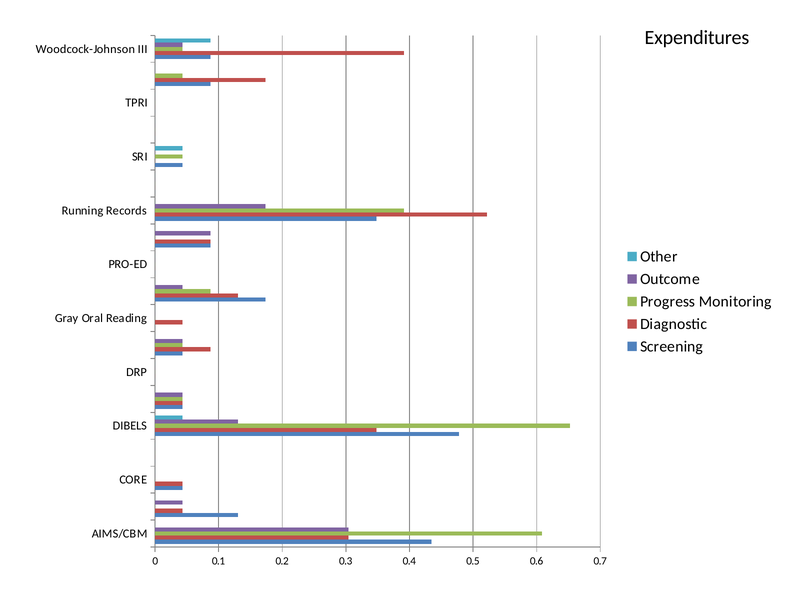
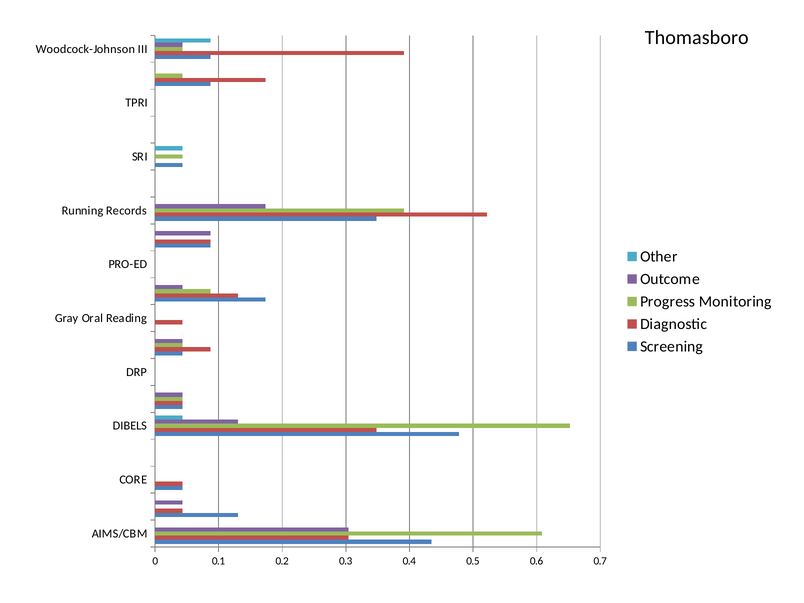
Expenditures: Expenditures -> Thomasboro
